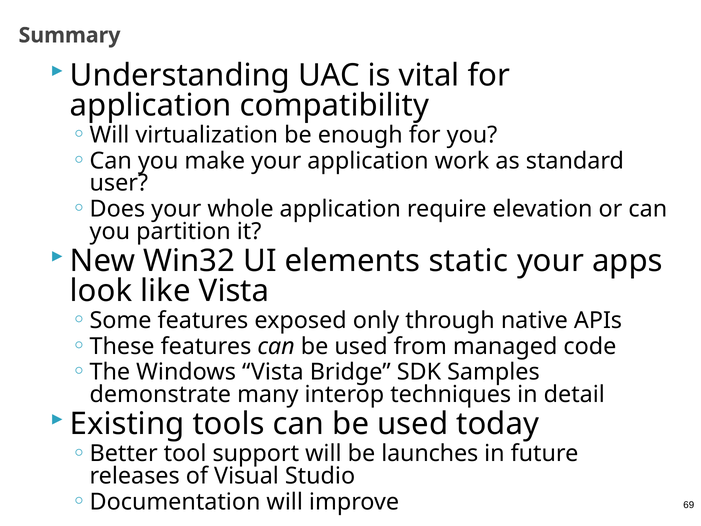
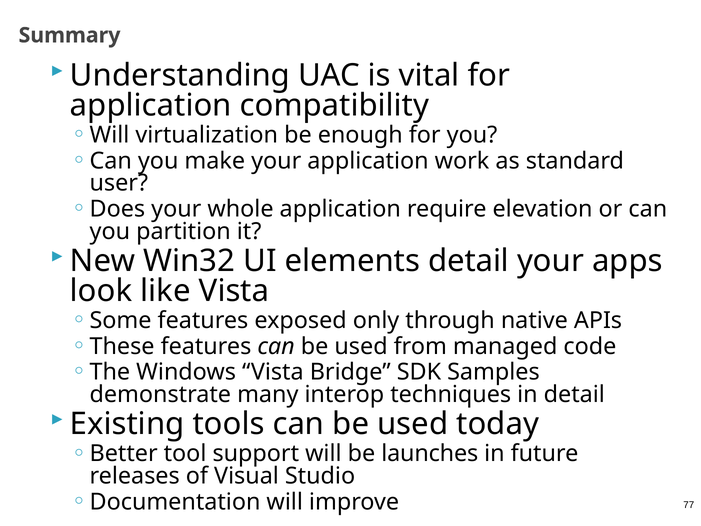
elements static: static -> detail
69: 69 -> 77
